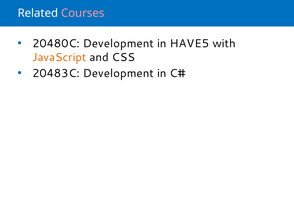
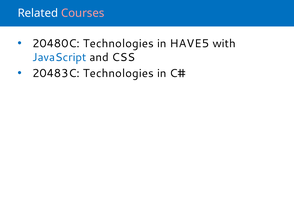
20480C Development: Development -> Technologies
JavaScript colour: orange -> blue
20483C Development: Development -> Technologies
